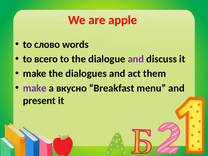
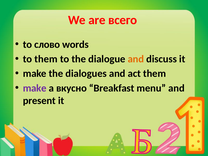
apple: apple -> всего
to всего: всего -> them
and at (136, 59) colour: purple -> orange
